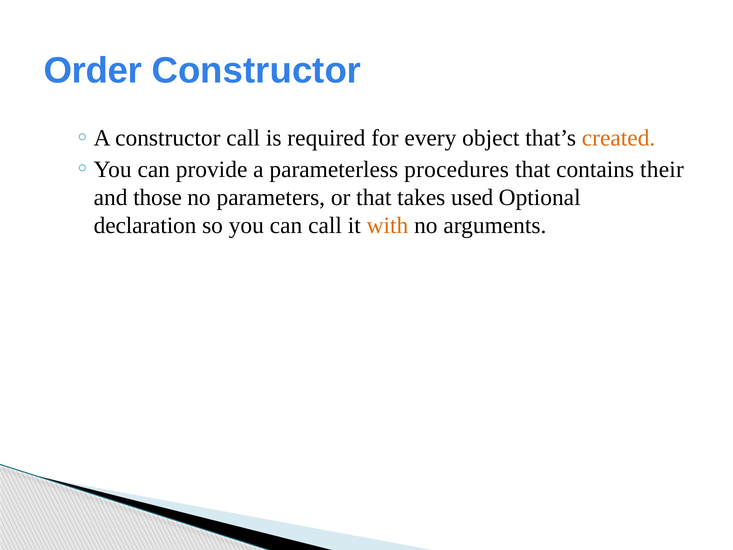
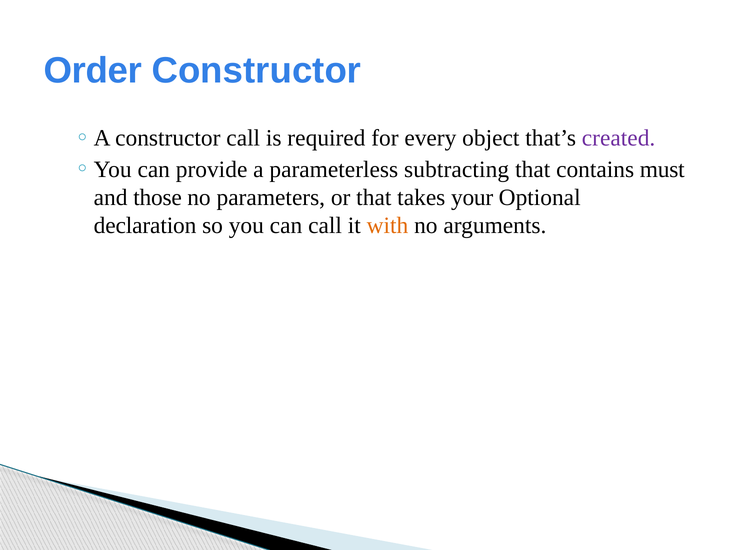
created colour: orange -> purple
procedures: procedures -> subtracting
their: their -> must
used: used -> your
